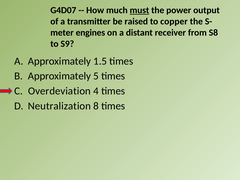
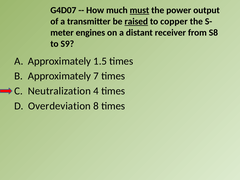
raised underline: none -> present
5: 5 -> 7
Overdeviation: Overdeviation -> Neutralization
Neutralization: Neutralization -> Overdeviation
